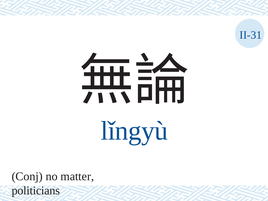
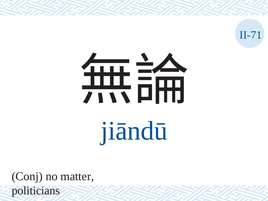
II-31: II-31 -> II-71
lǐngyù: lǐngyù -> jiāndū
